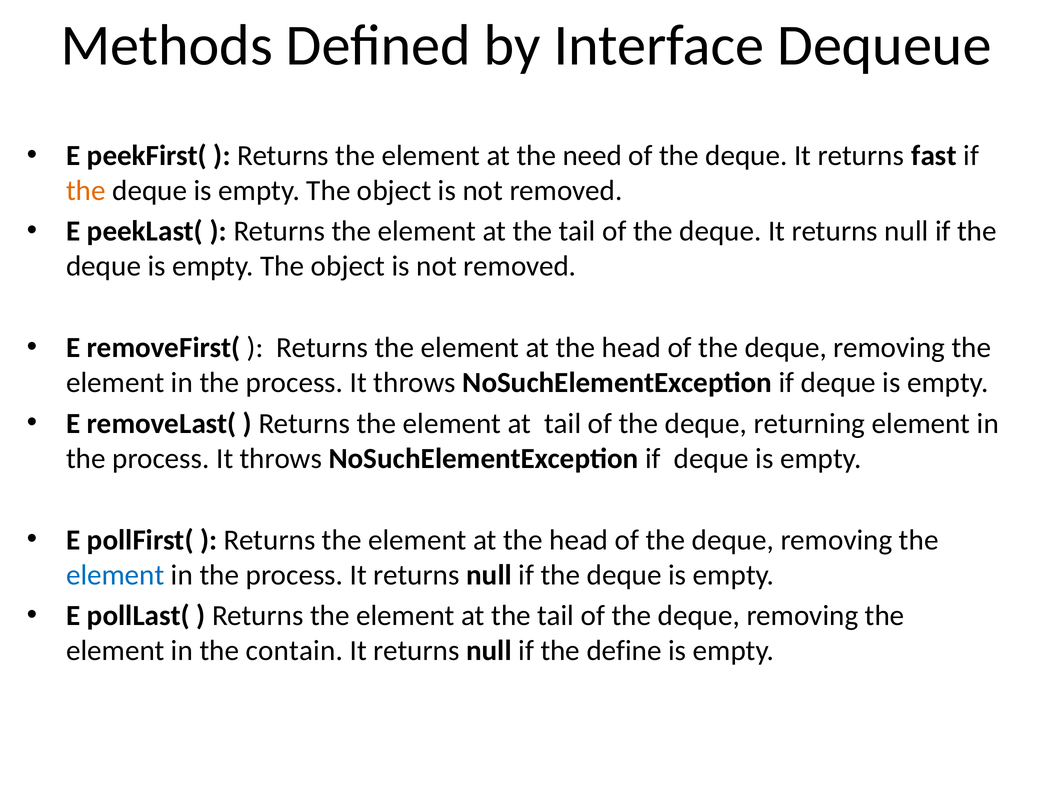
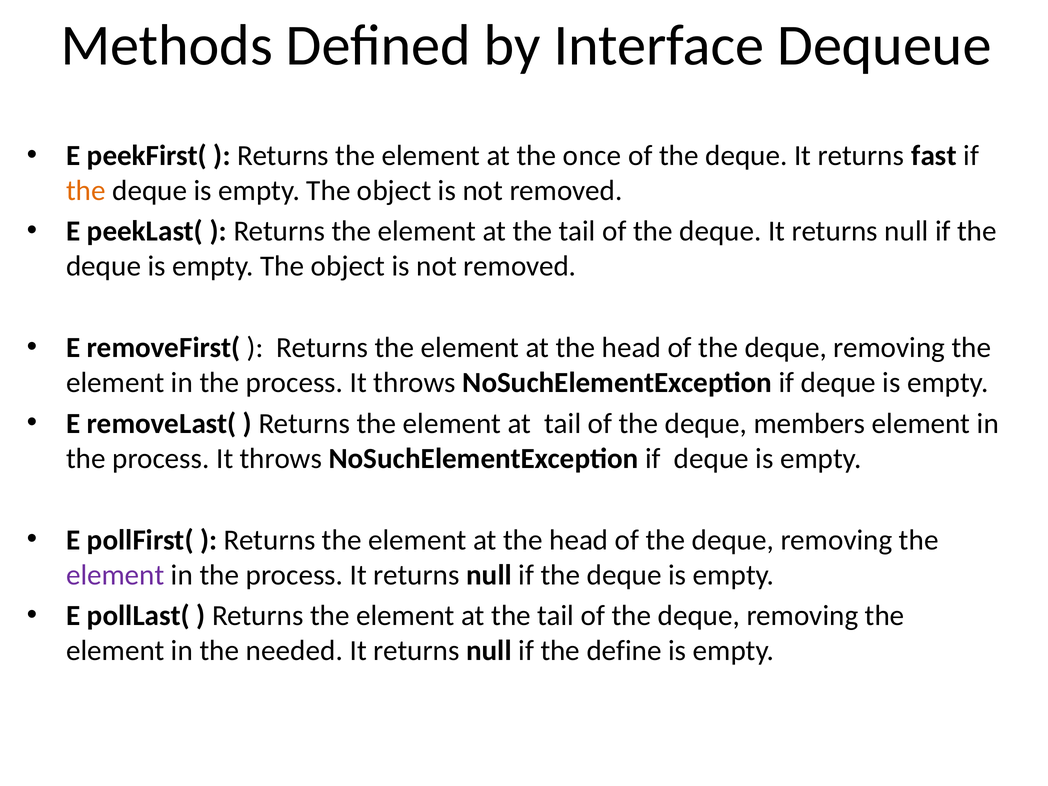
need: need -> once
returning: returning -> members
element at (115, 575) colour: blue -> purple
contain: contain -> needed
